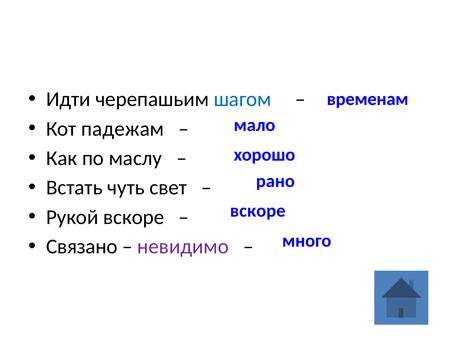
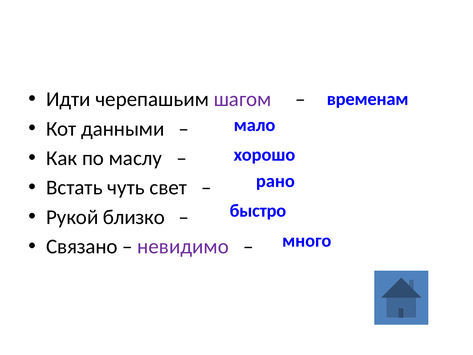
шагом colour: blue -> purple
падежам: падежам -> данными
вскоре at (258, 211): вскоре -> быстро
Рукой вскоре: вскоре -> близко
